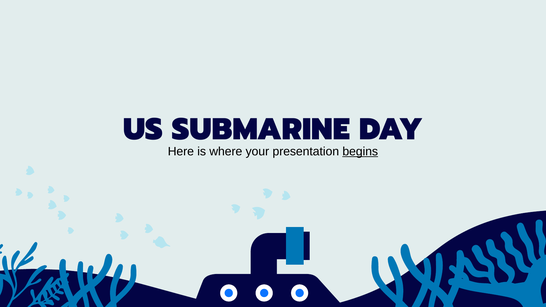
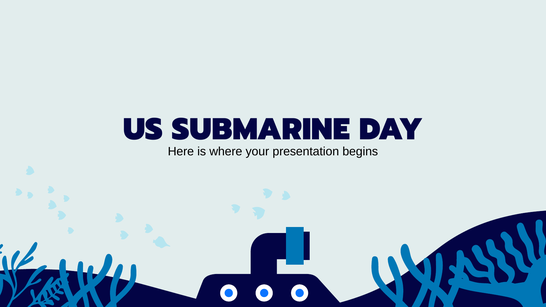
begins underline: present -> none
